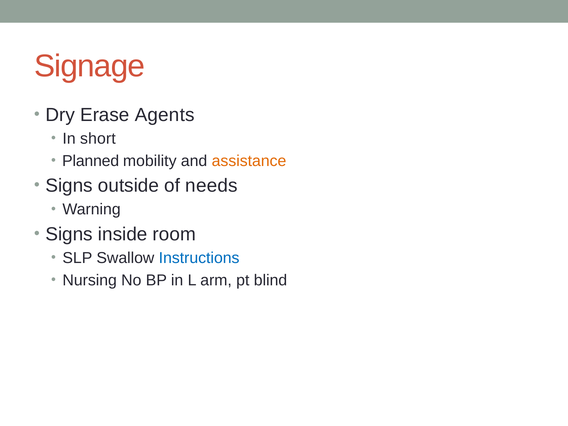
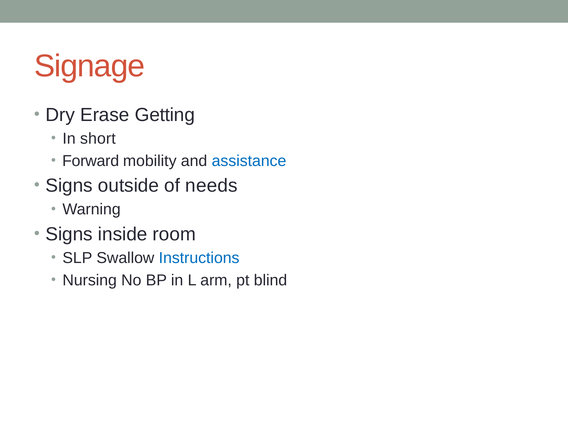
Agents: Agents -> Getting
Planned: Planned -> Forward
assistance colour: orange -> blue
